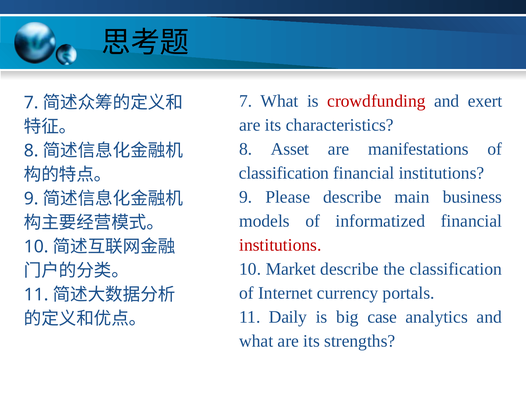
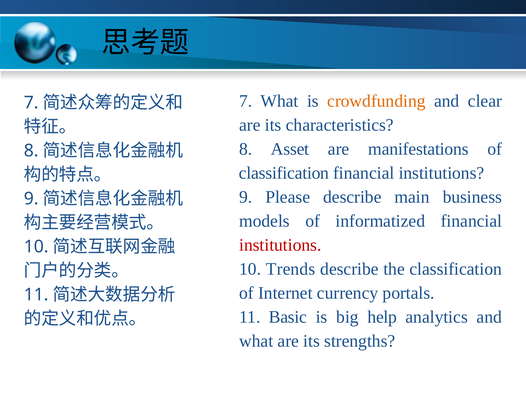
crowdfunding colour: red -> orange
exert: exert -> clear
Market: Market -> Trends
Daily: Daily -> Basic
case: case -> help
